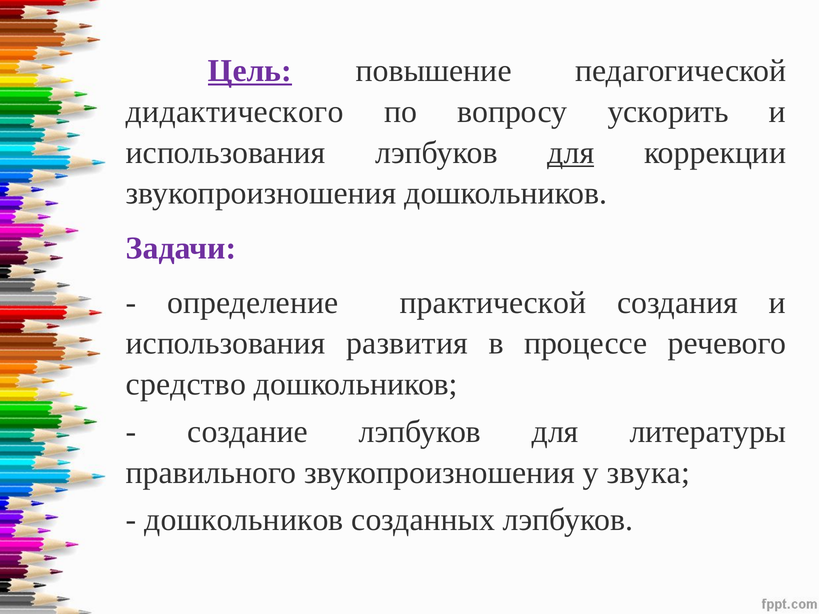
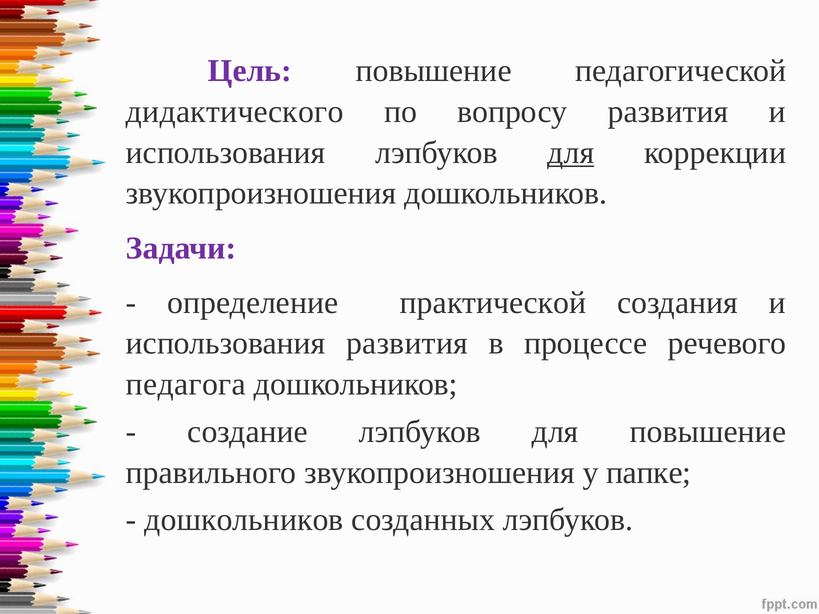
Цель underline: present -> none
вопросу ускорить: ускорить -> развития
средство: средство -> педагога
для литературы: литературы -> повышение
звука: звука -> папке
